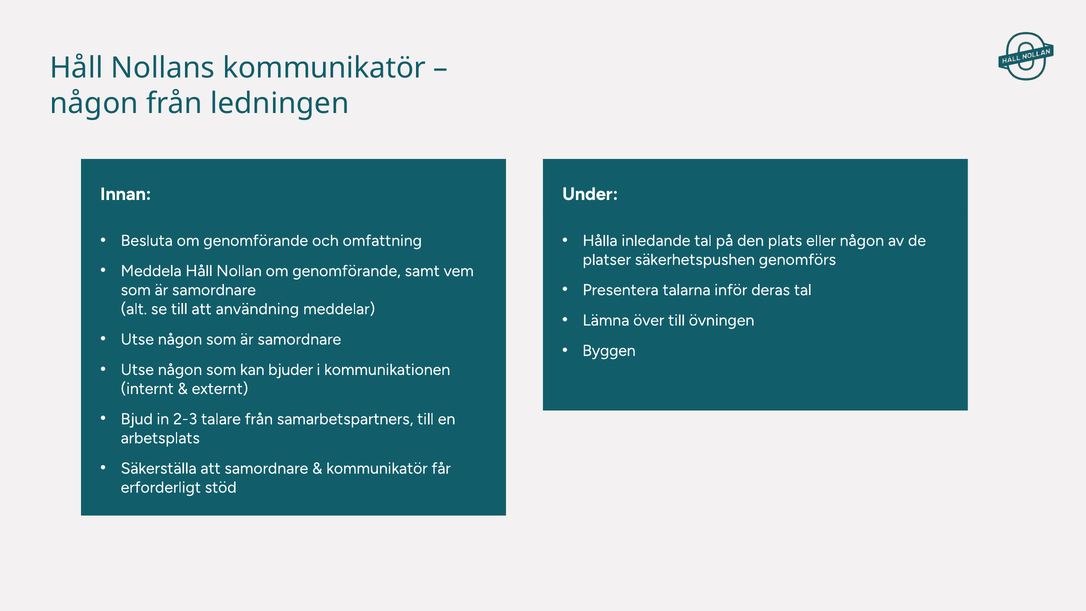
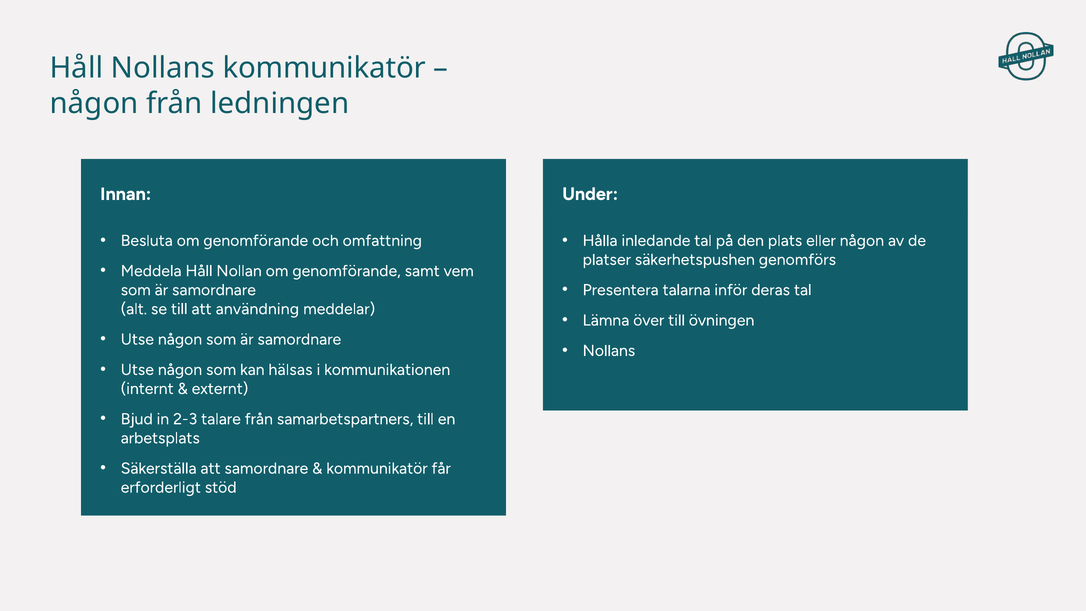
Byggen at (609, 351): Byggen -> Nollans
bjuder: bjuder -> hälsas
